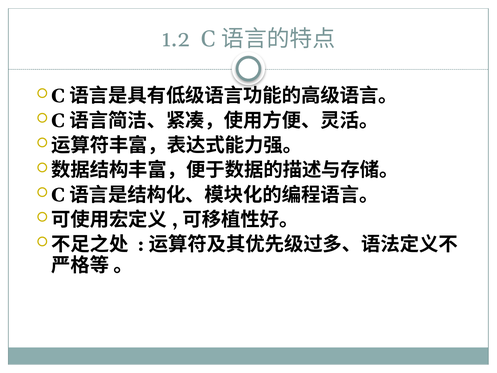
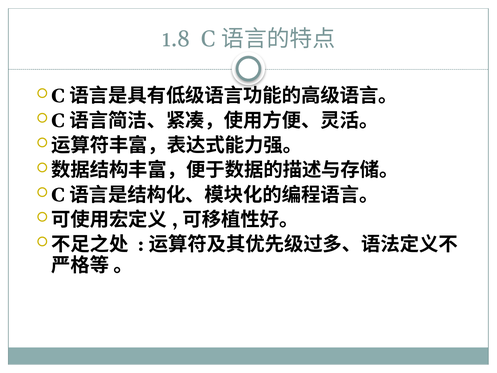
1.2: 1.2 -> 1.8
